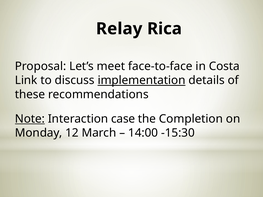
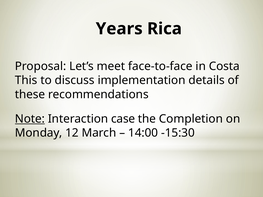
Relay: Relay -> Years
Link: Link -> This
implementation underline: present -> none
